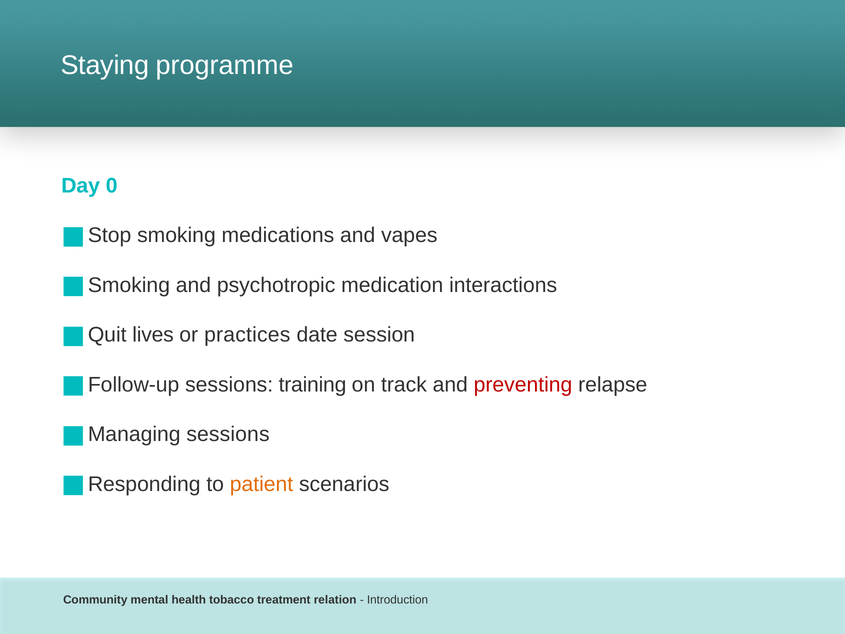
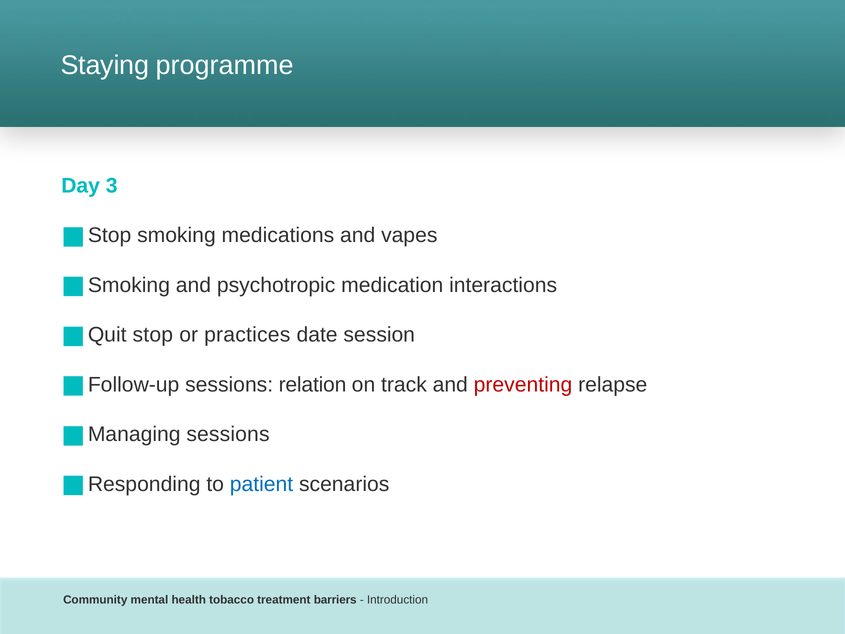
0: 0 -> 3
lives: lives -> stop
training: training -> relation
patient colour: orange -> blue
relation: relation -> barriers
